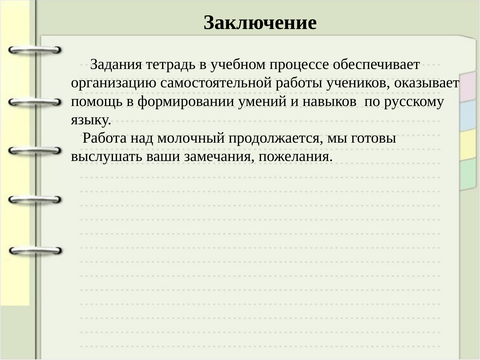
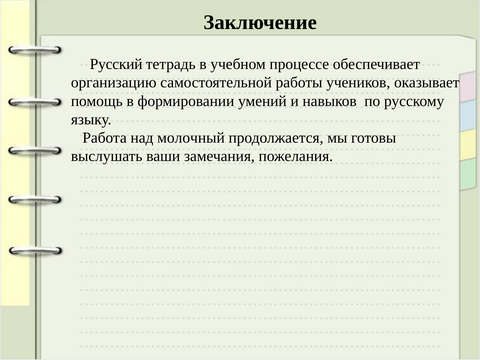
Задания: Задания -> Русский
